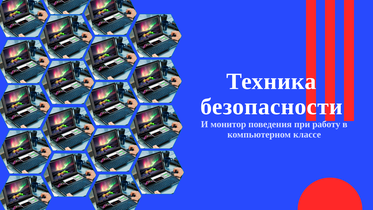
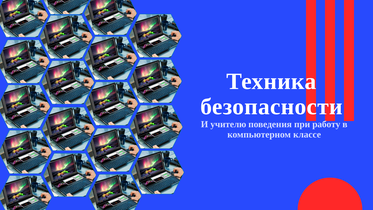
монитор: монитор -> учителю
